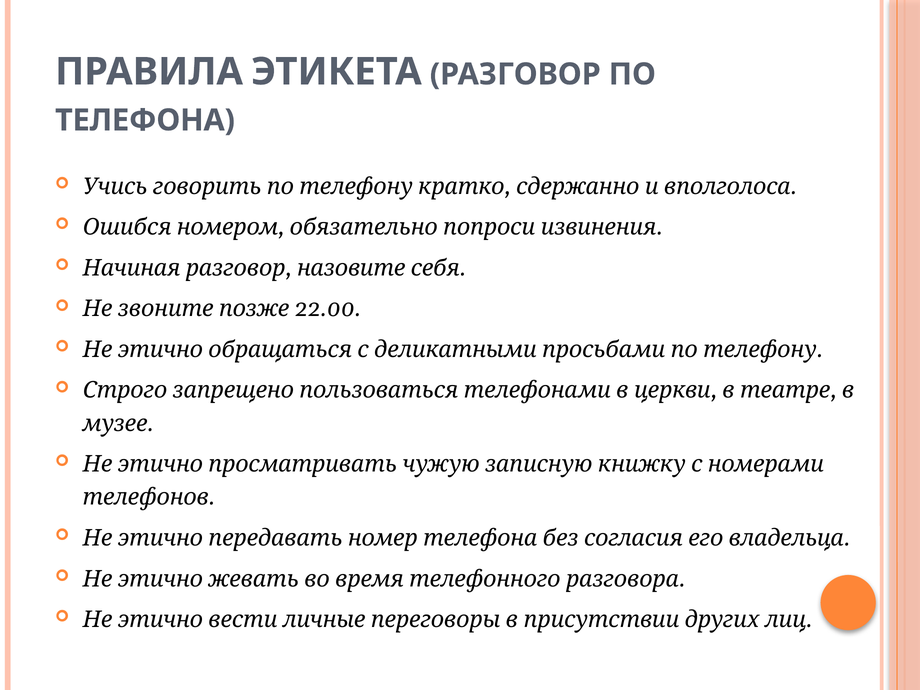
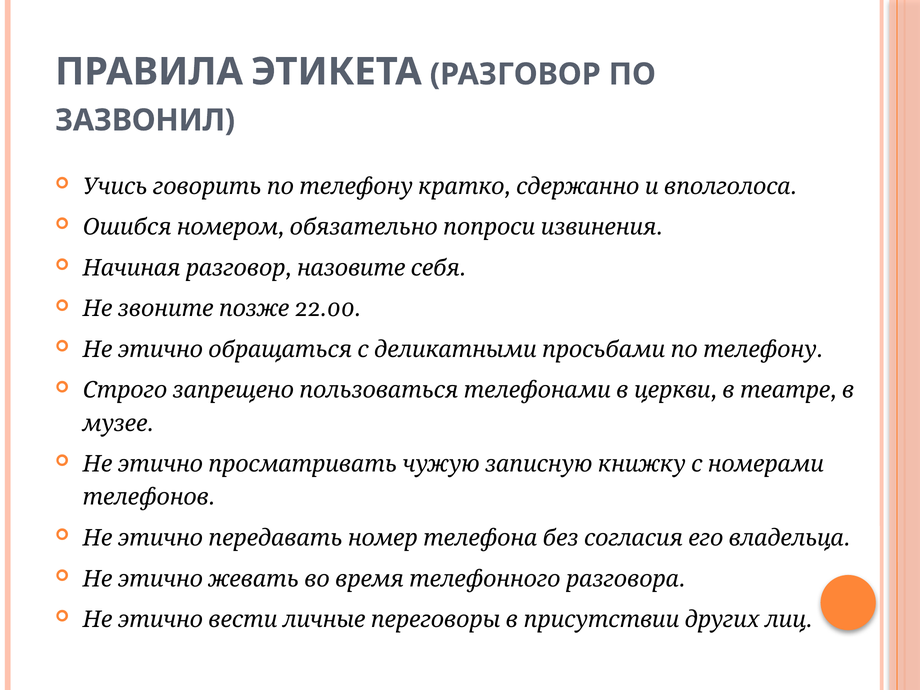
ТЕЛЕФОНА: ТЕЛЕФОНА -> ЗАЗВОНИЛ
